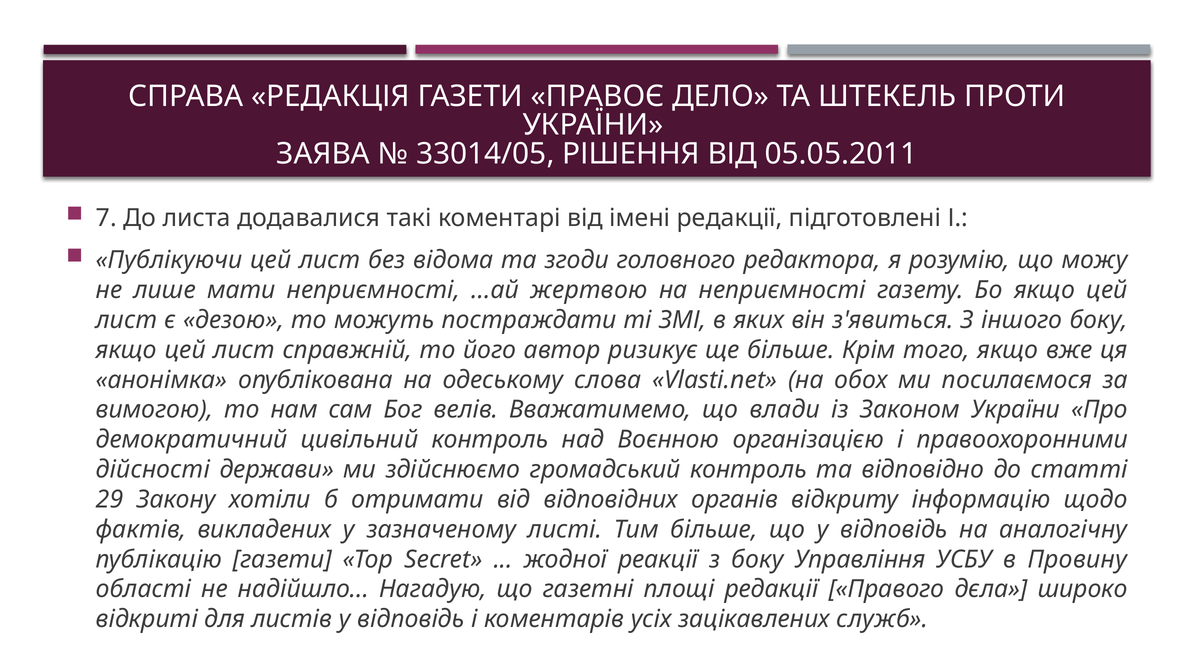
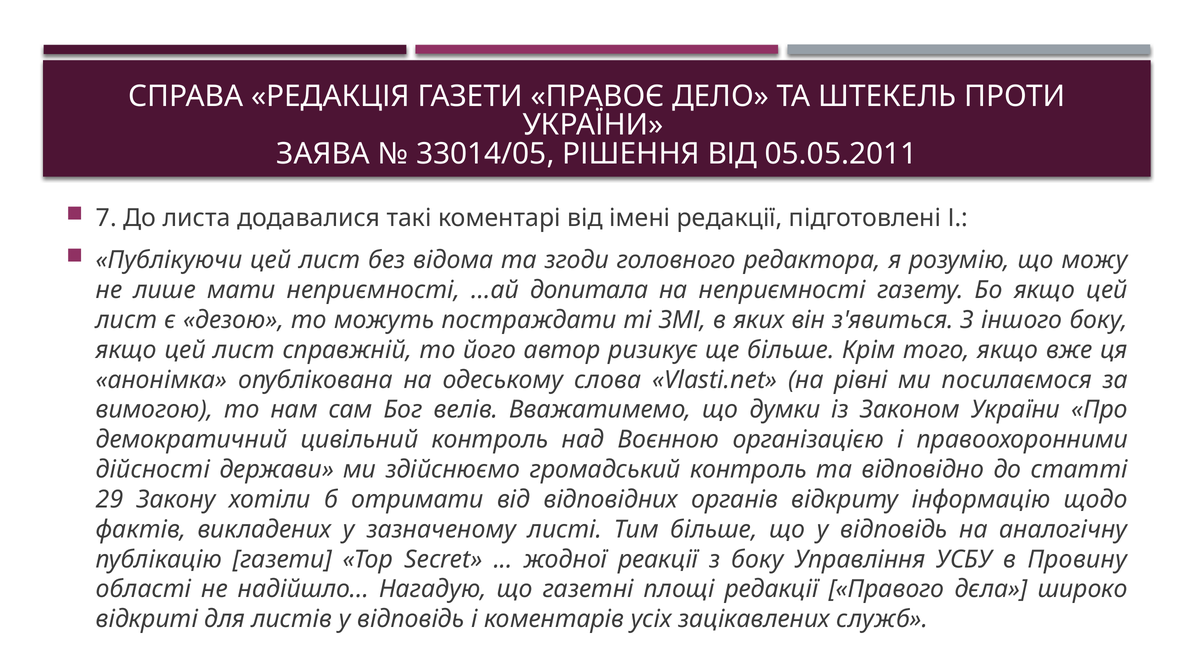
жертвою: жертвою -> допитала
обох: обох -> рівні
влади: влади -> думки
